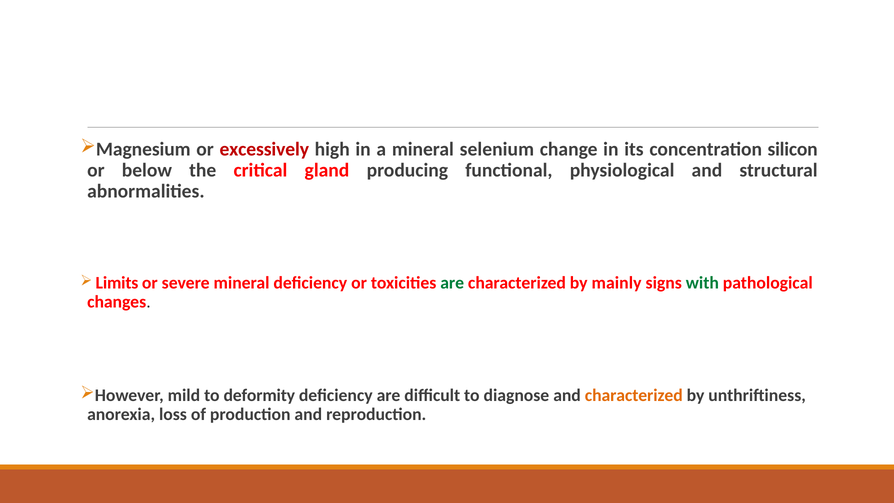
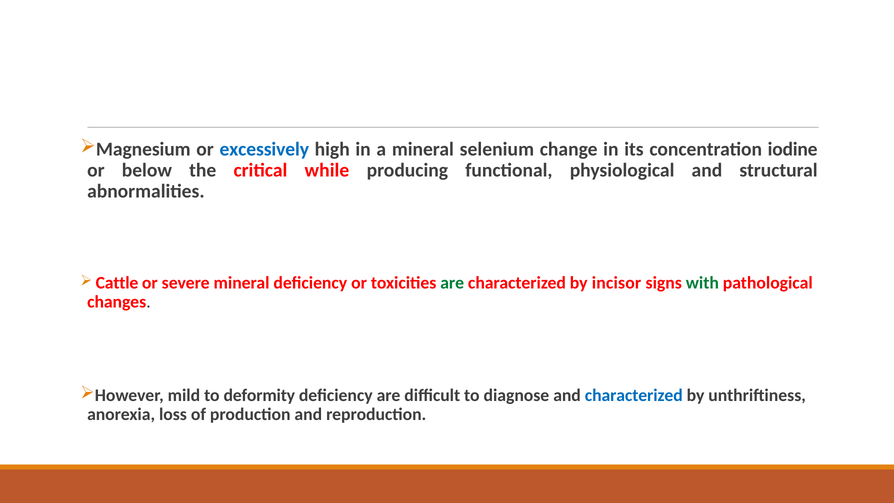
excessively colour: red -> blue
silicon: silicon -> iodine
gland: gland -> while
Limits: Limits -> Cattle
mainly: mainly -> incisor
characterized at (634, 395) colour: orange -> blue
